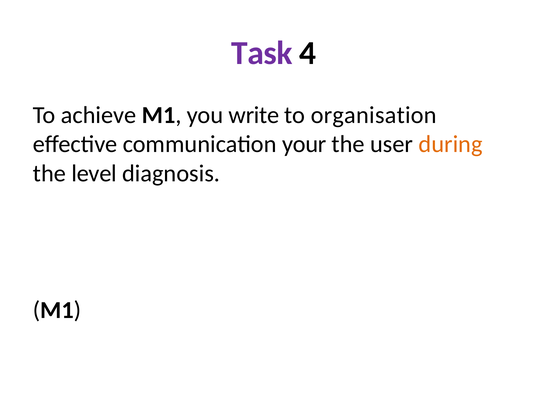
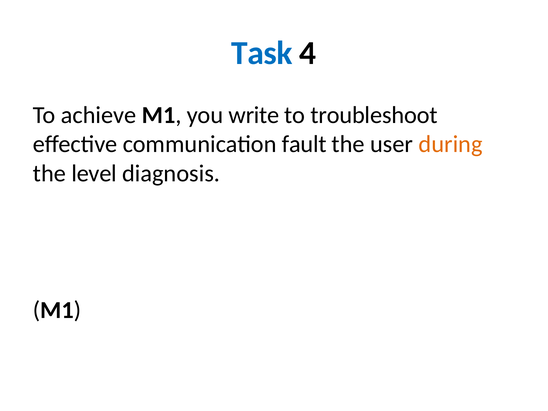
Task colour: purple -> blue
organisation: organisation -> troubleshoot
your: your -> fault
